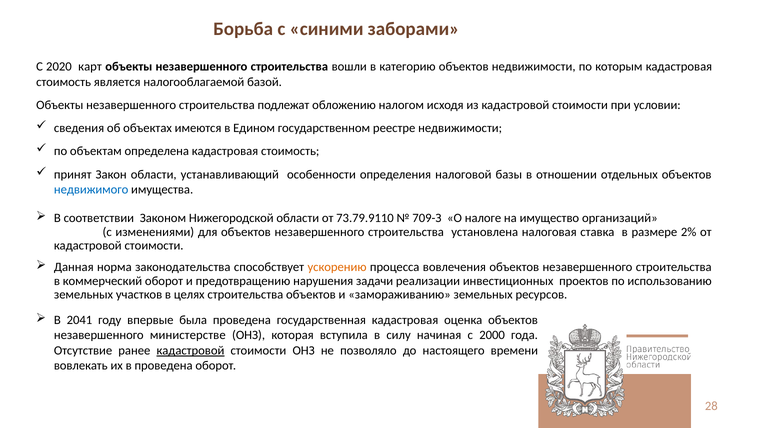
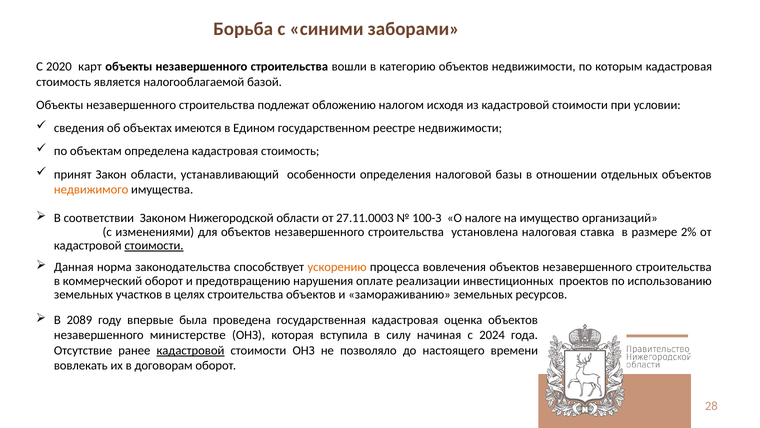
недвижимого colour: blue -> orange
73.79.9110: 73.79.9110 -> 27.11.0003
709-З: 709-З -> 100-З
стоимости at (154, 245) underline: none -> present
задачи: задачи -> оплате
2041: 2041 -> 2089
2000: 2000 -> 2024
в проведена: проведена -> договорам
